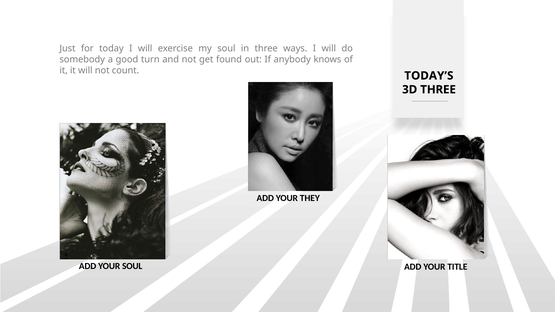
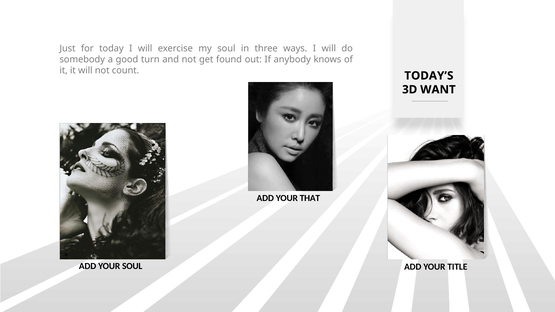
3D THREE: THREE -> WANT
THEY: THEY -> THAT
